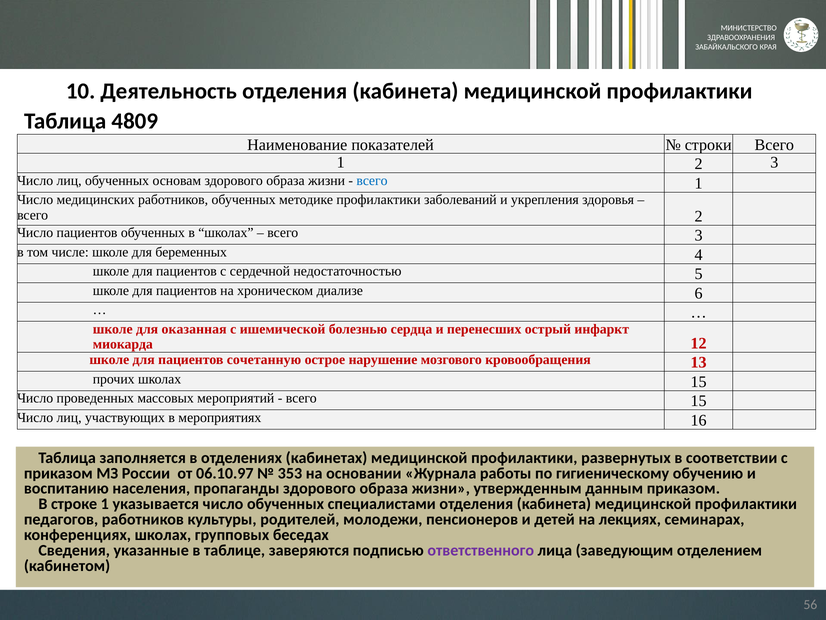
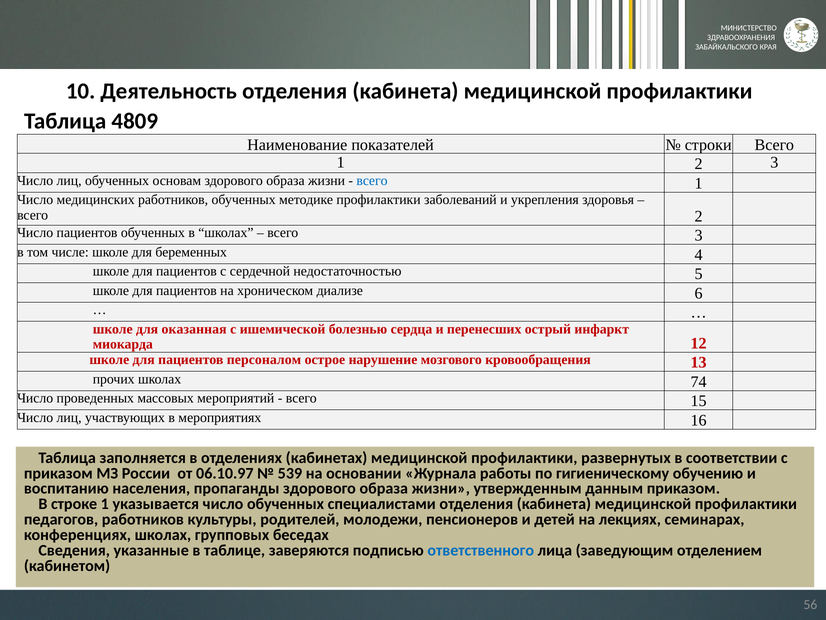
сочетанную: сочетанную -> персоналом
школах 15: 15 -> 74
353: 353 -> 539
ответственного colour: purple -> blue
